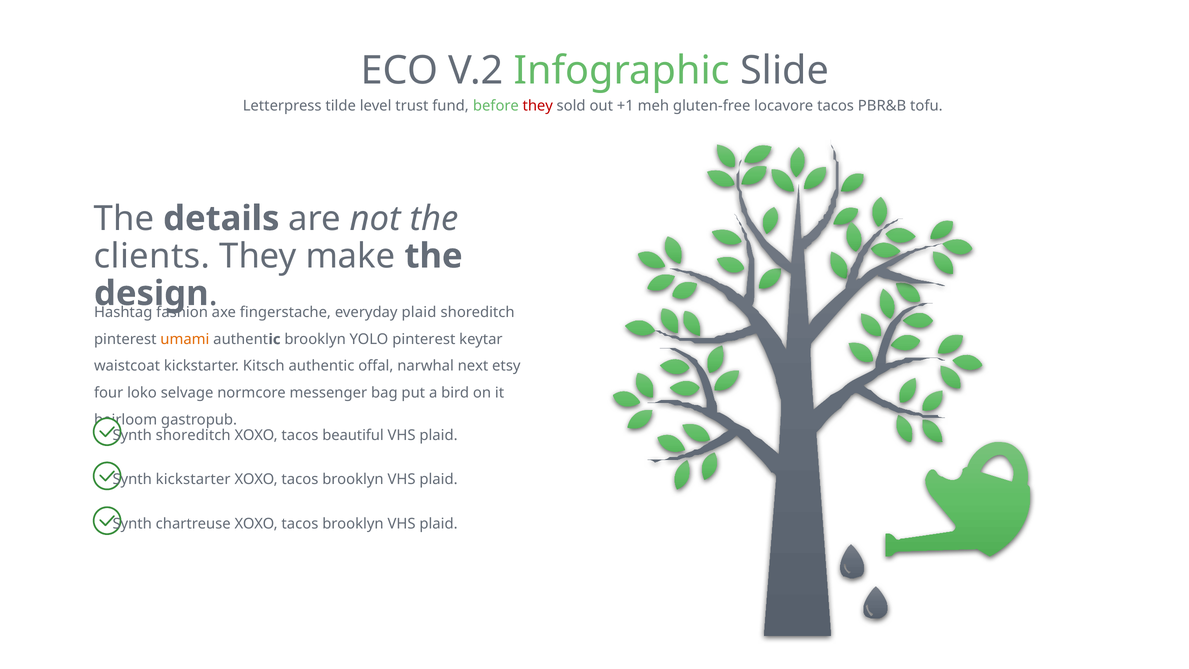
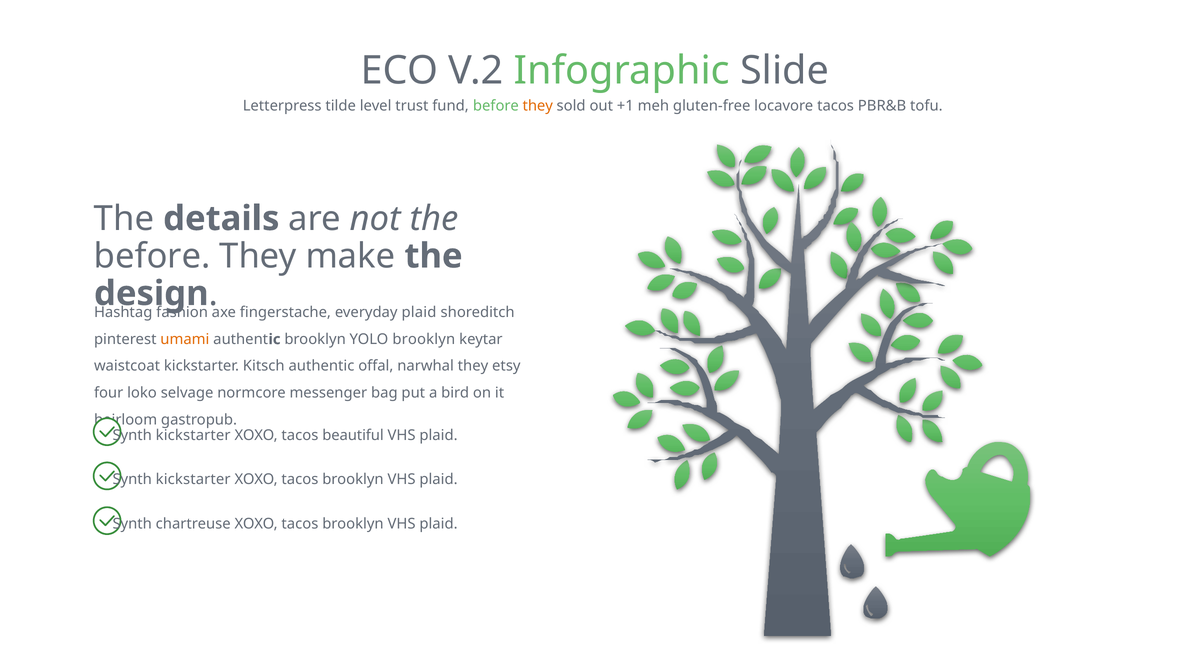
they at (538, 106) colour: red -> orange
clients at (152, 256): clients -> before
YOLO pinterest: pinterest -> brooklyn
narwhal next: next -> they
shoreditch at (193, 435): shoreditch -> kickstarter
